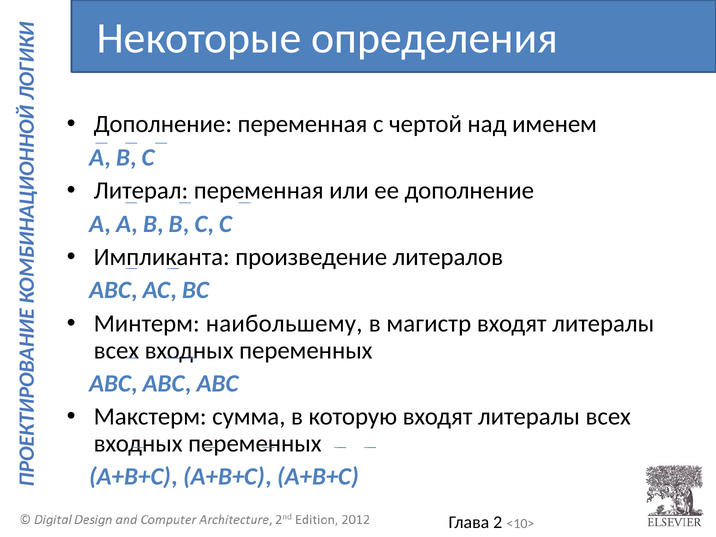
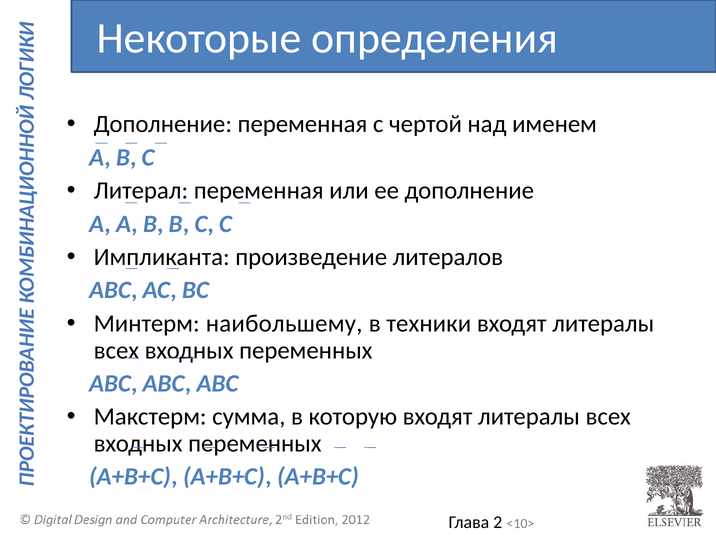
магистр: магистр -> техники
